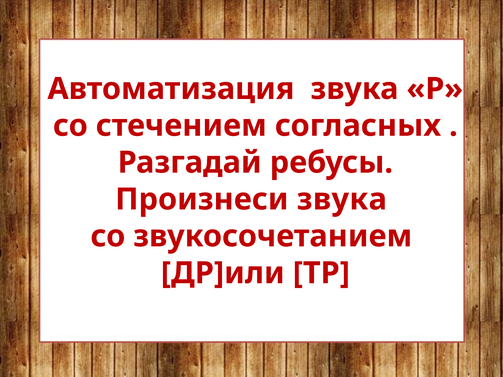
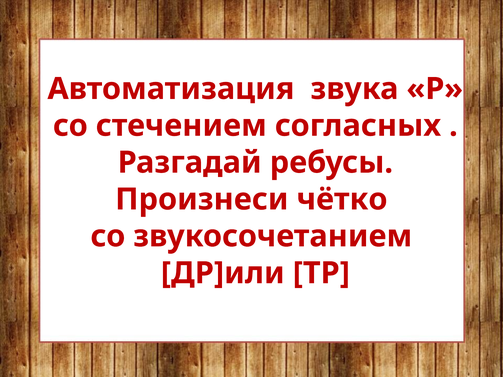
Произнеси звука: звука -> чётко
